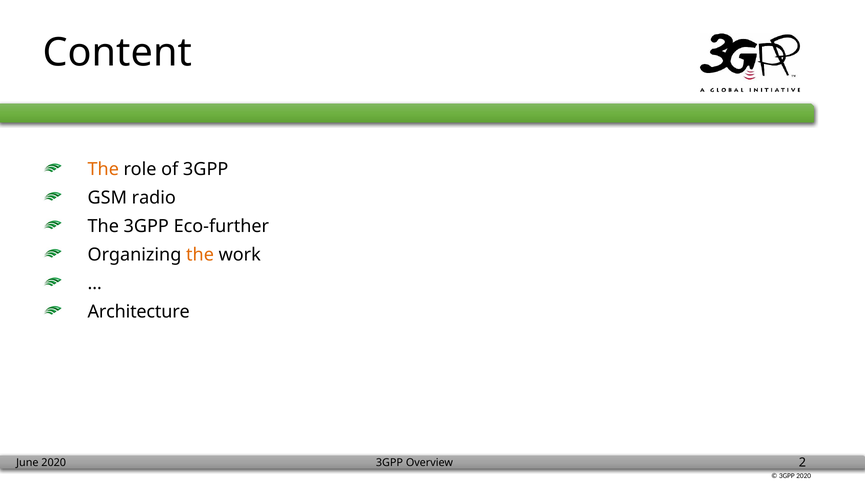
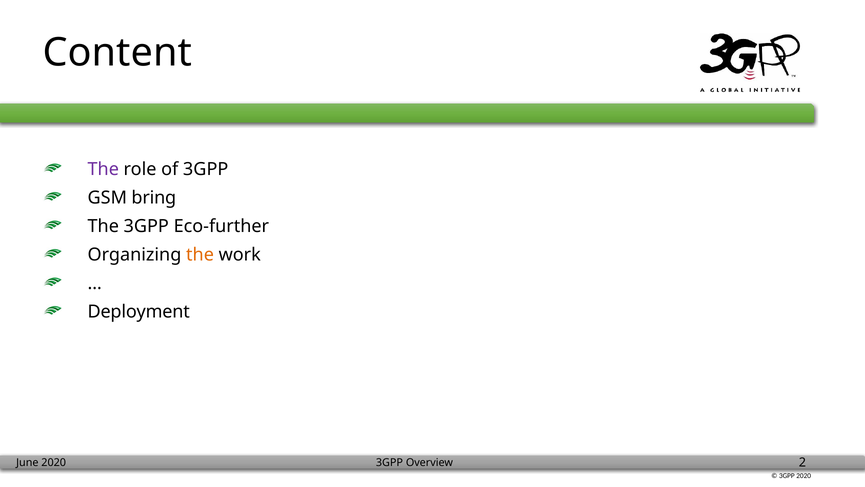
The at (103, 169) colour: orange -> purple
radio: radio -> bring
Architecture: Architecture -> Deployment
